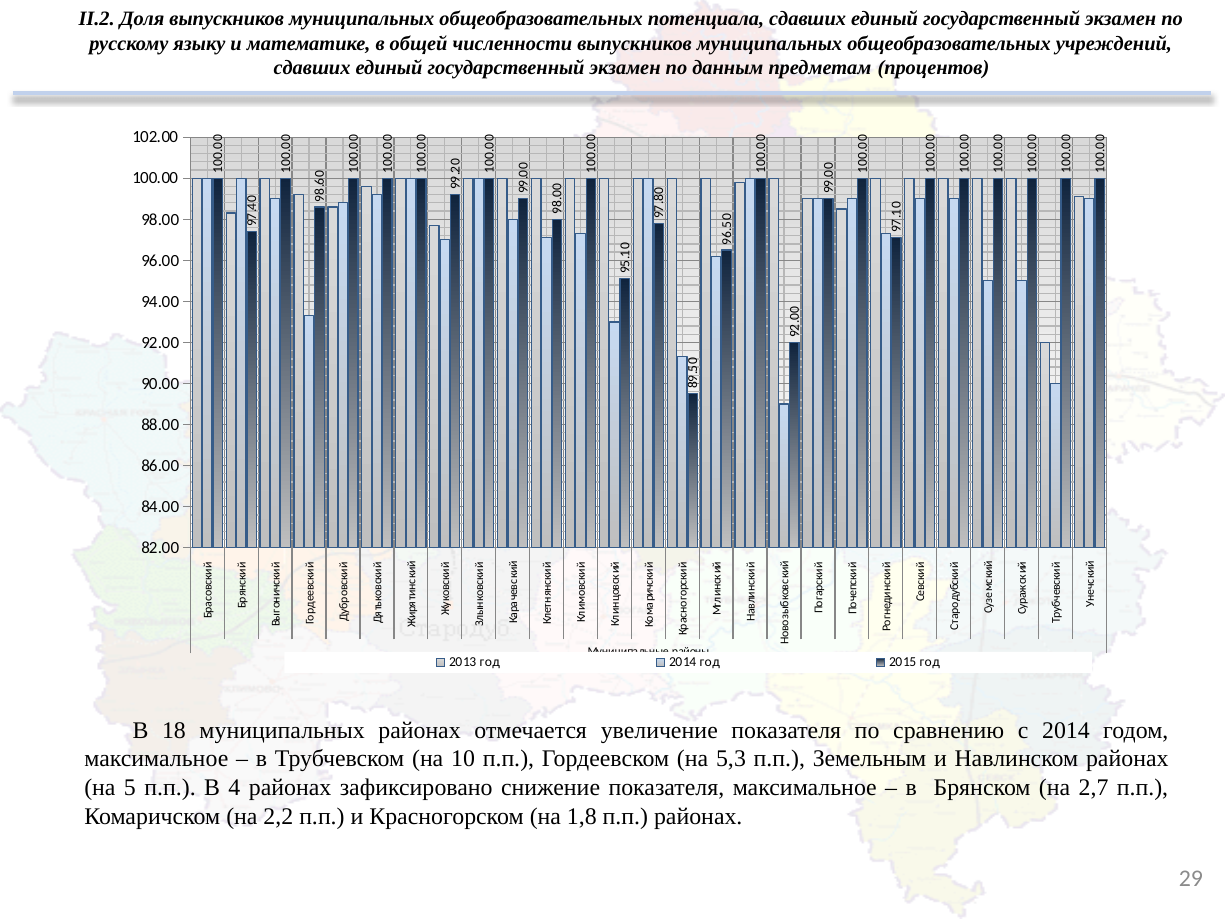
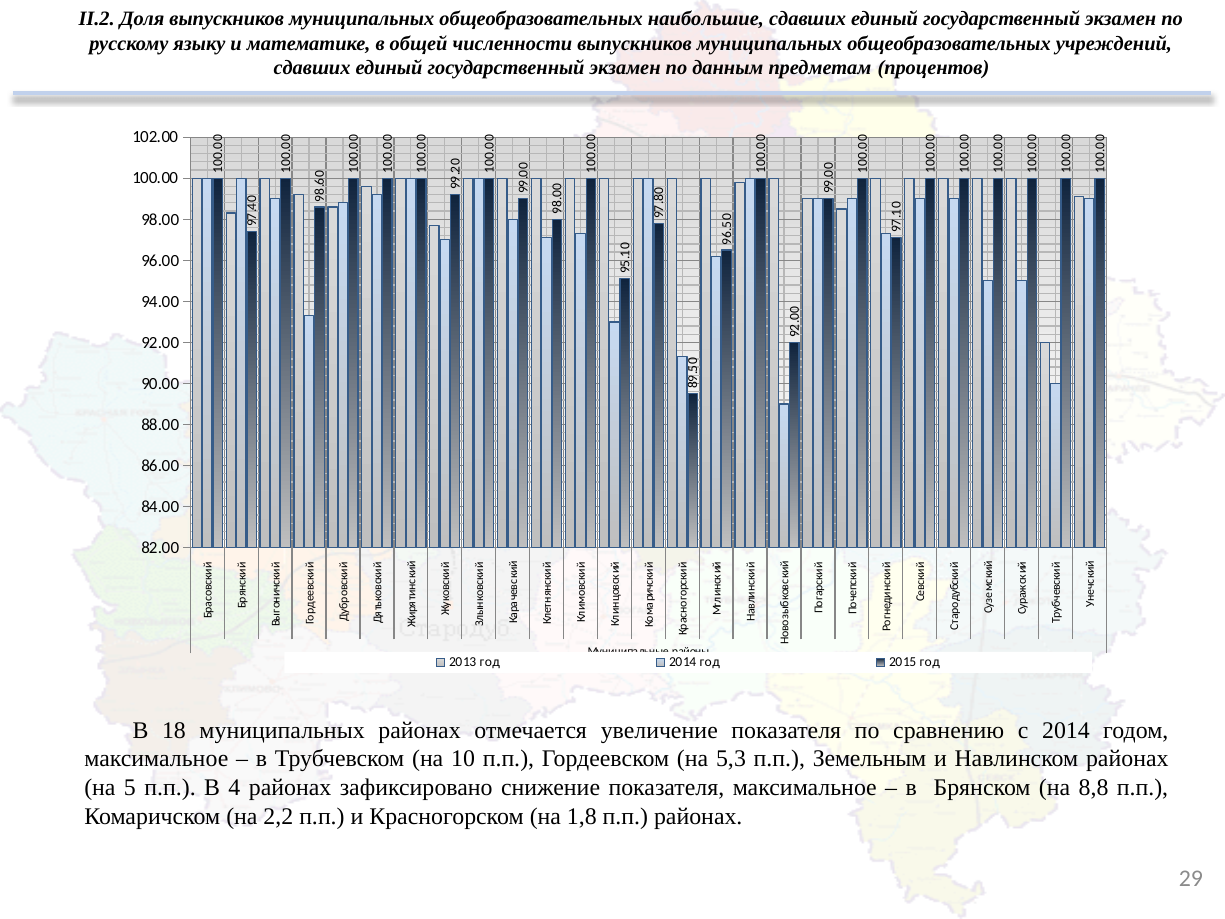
потенциала: потенциала -> наибольшие
2,7: 2,7 -> 8,8
